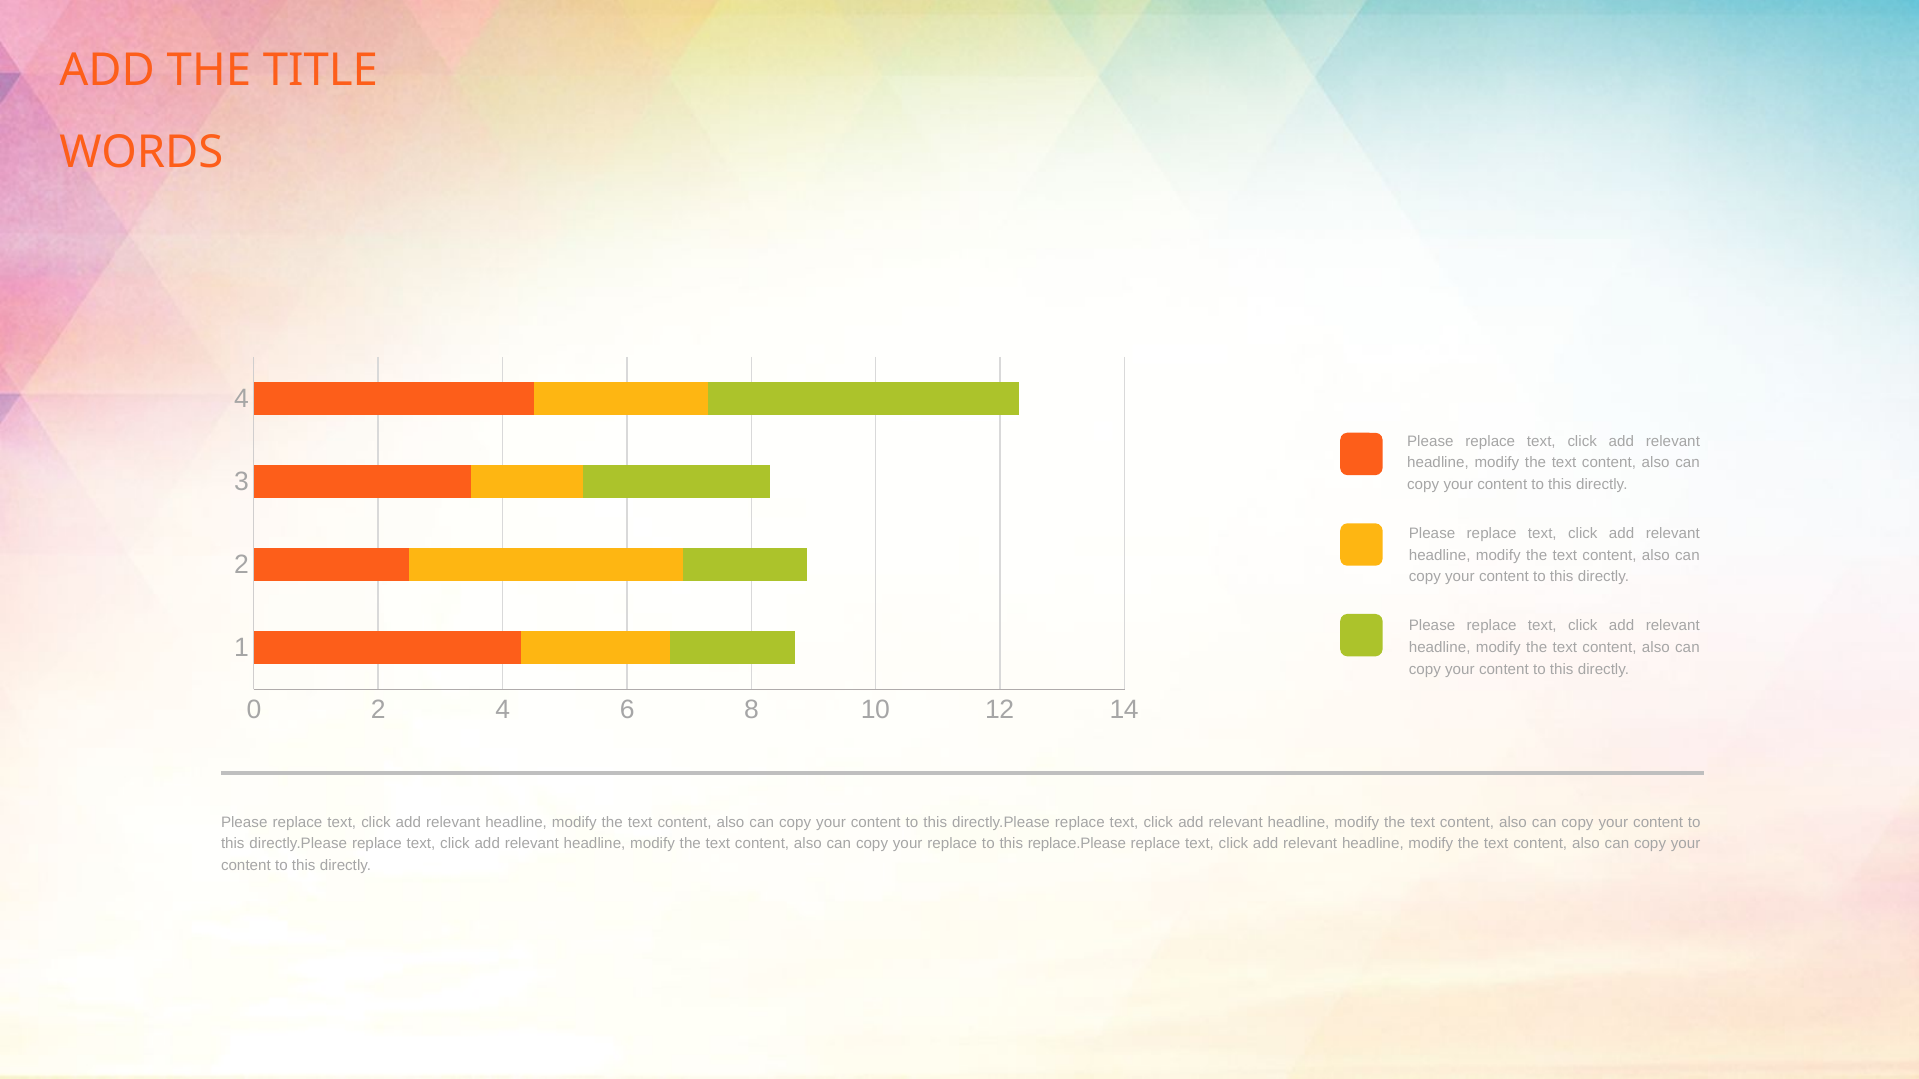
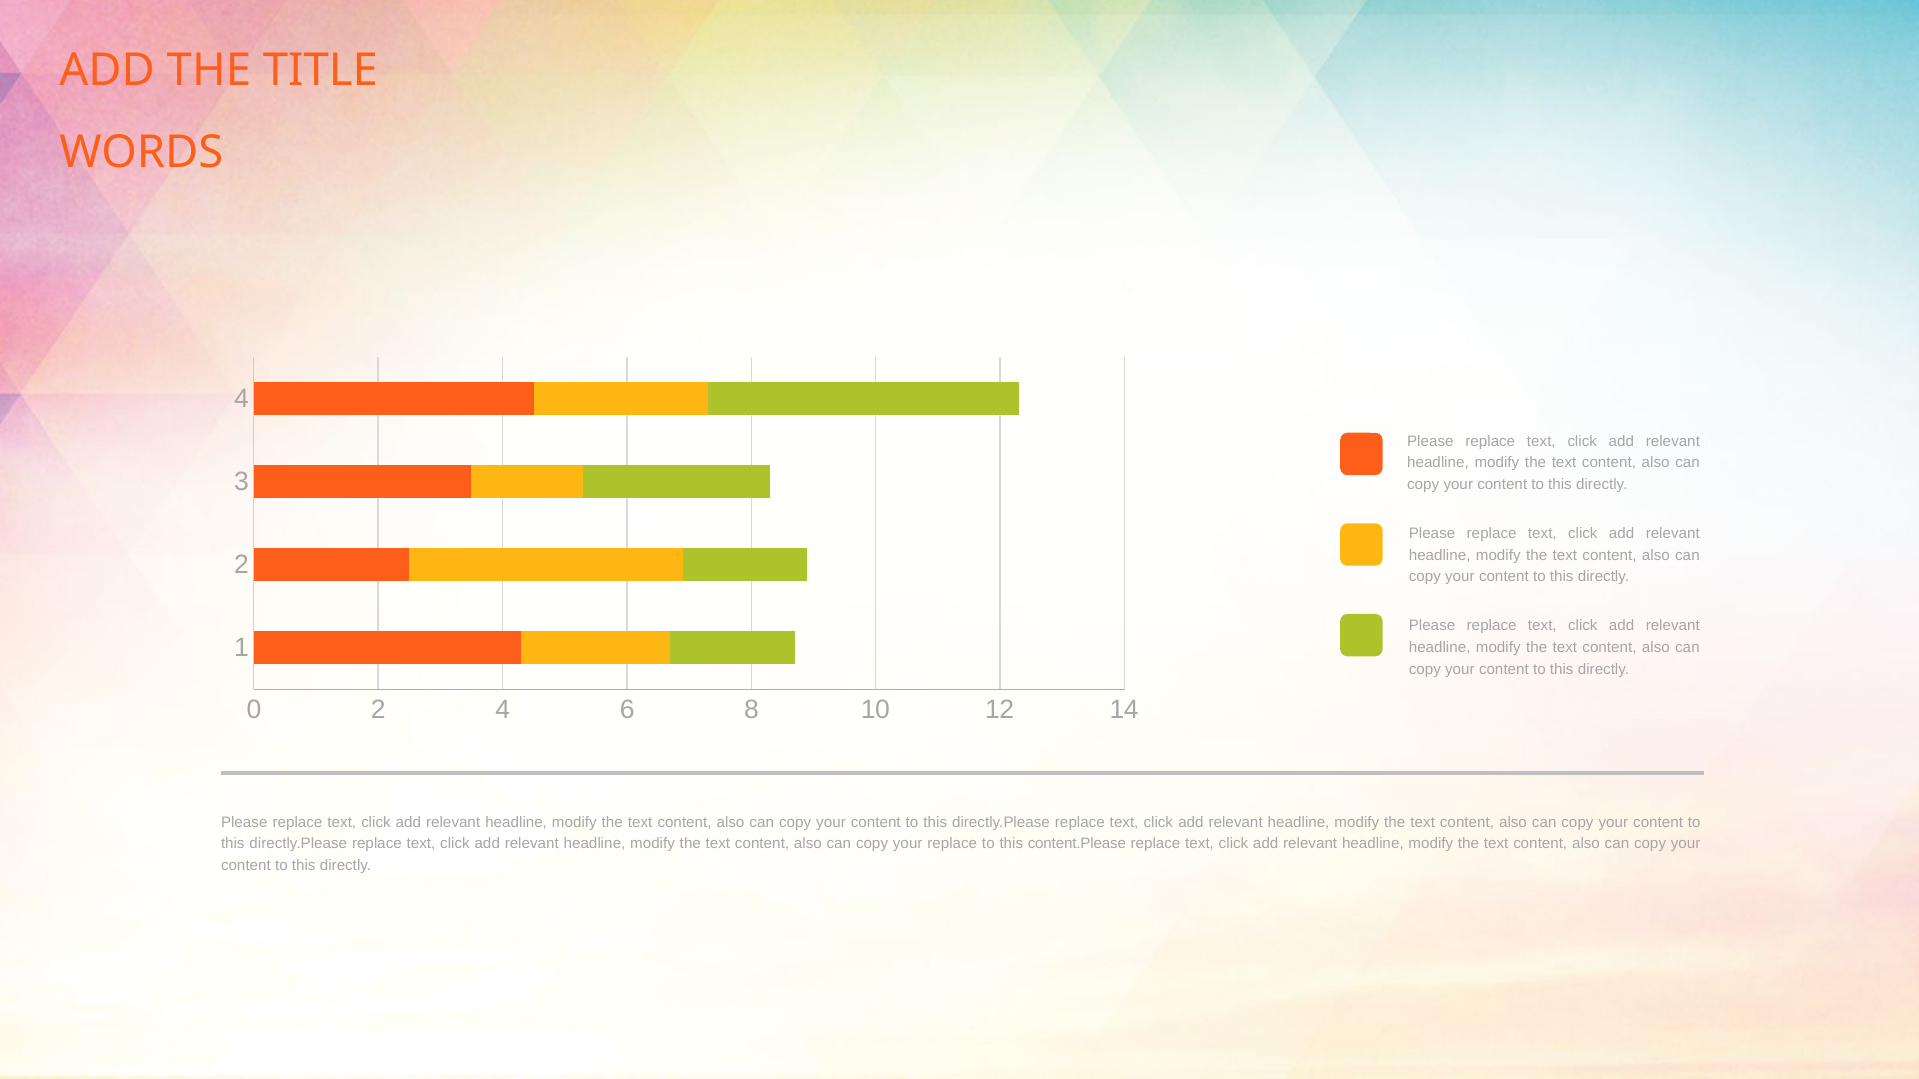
replace.Please: replace.Please -> content.Please
